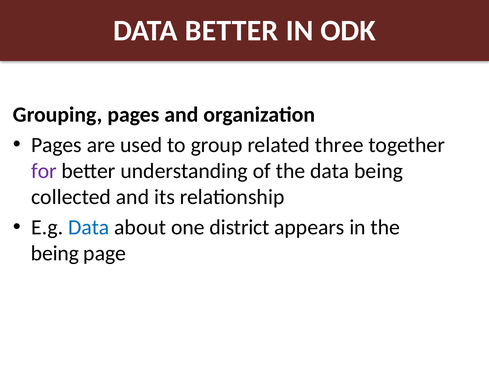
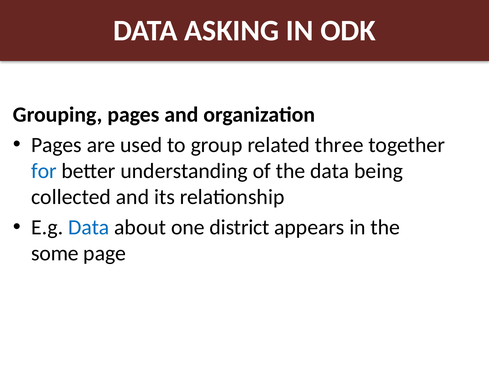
DATA BETTER: BETTER -> ASKING
for colour: purple -> blue
being at (55, 254): being -> some
